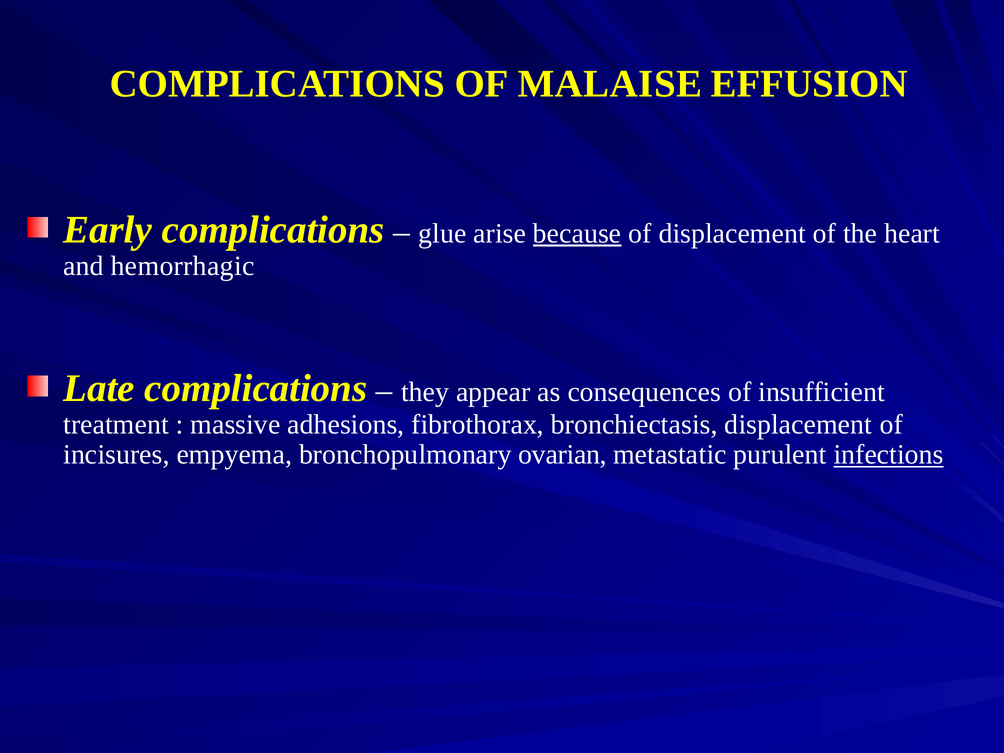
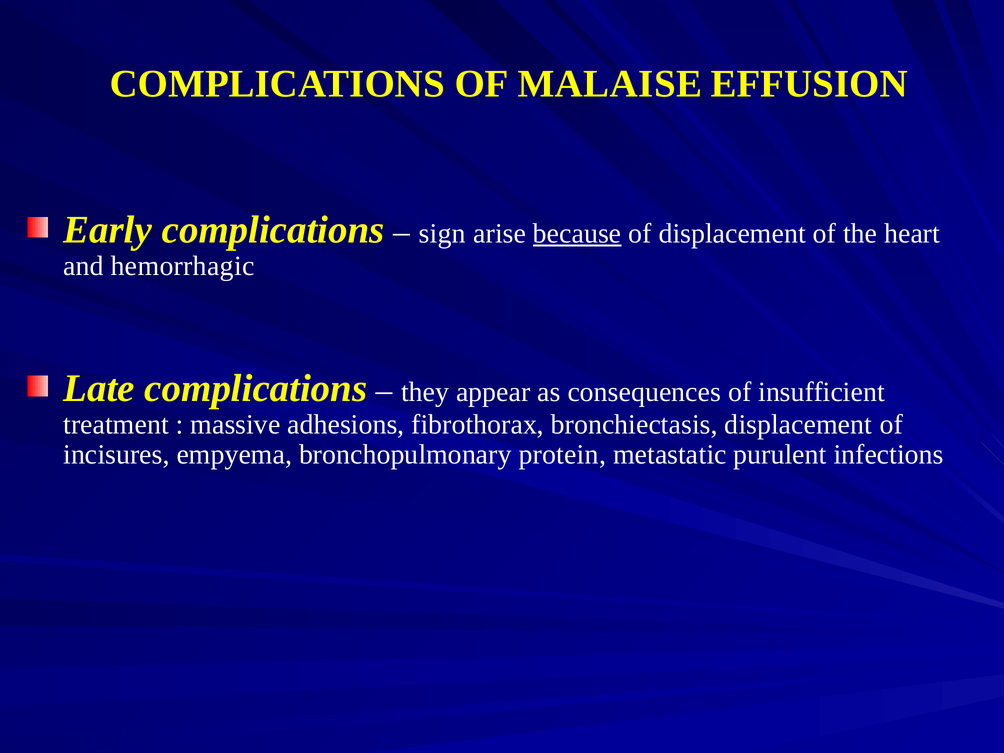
glue: glue -> sign
ovarian: ovarian -> protein
infections underline: present -> none
